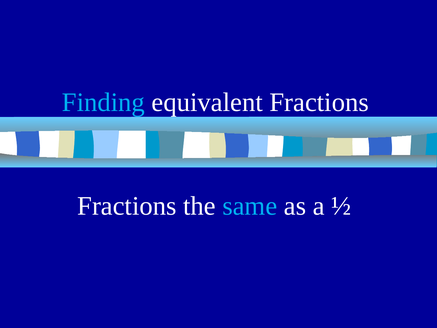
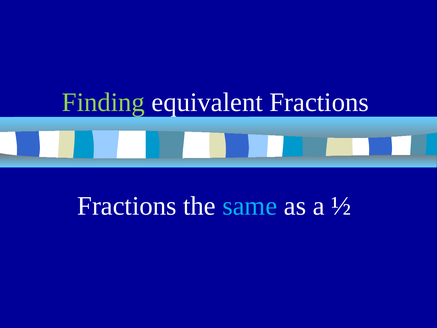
Finding colour: light blue -> light green
